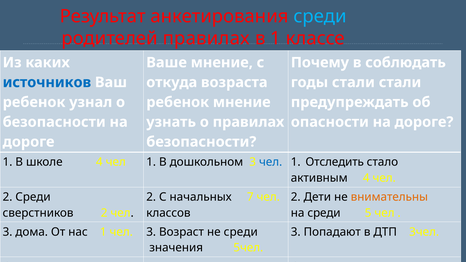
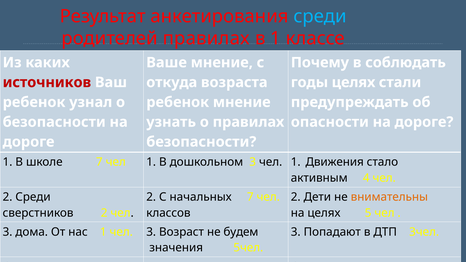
источников colour: blue -> red
годы стали: стали -> целях
школе 4: 4 -> 7
чел at (271, 162) colour: blue -> black
Отследить: Отследить -> Движения
на среди: среди -> целях
не среди: среди -> будем
